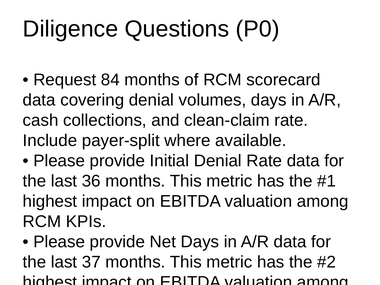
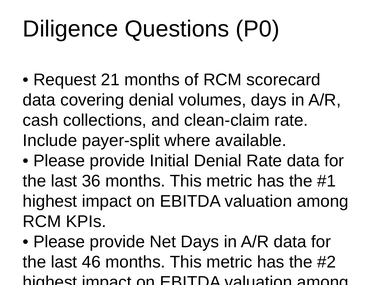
84: 84 -> 21
37: 37 -> 46
